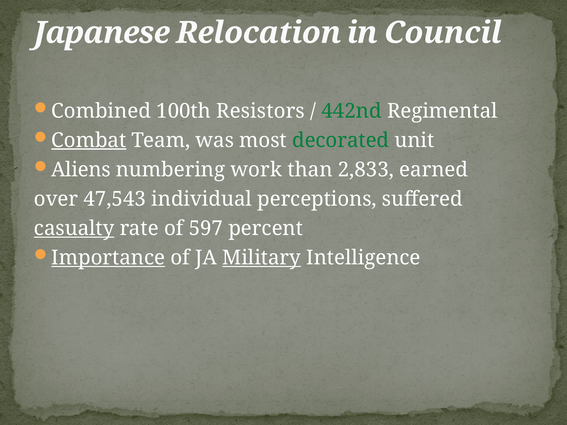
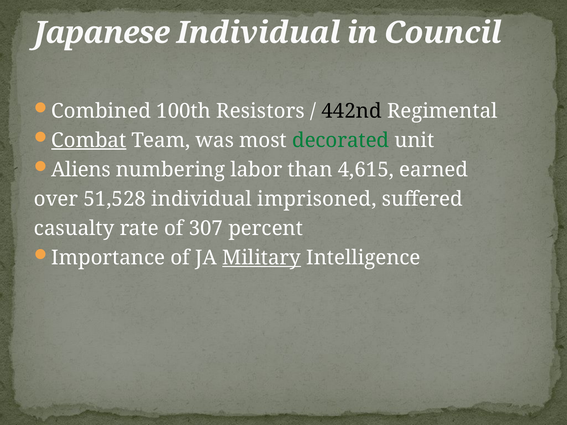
Japanese Relocation: Relocation -> Individual
442nd colour: green -> black
work: work -> labor
2,833: 2,833 -> 4,615
47,543: 47,543 -> 51,528
perceptions: perceptions -> imprisoned
casualty underline: present -> none
597: 597 -> 307
Importance underline: present -> none
